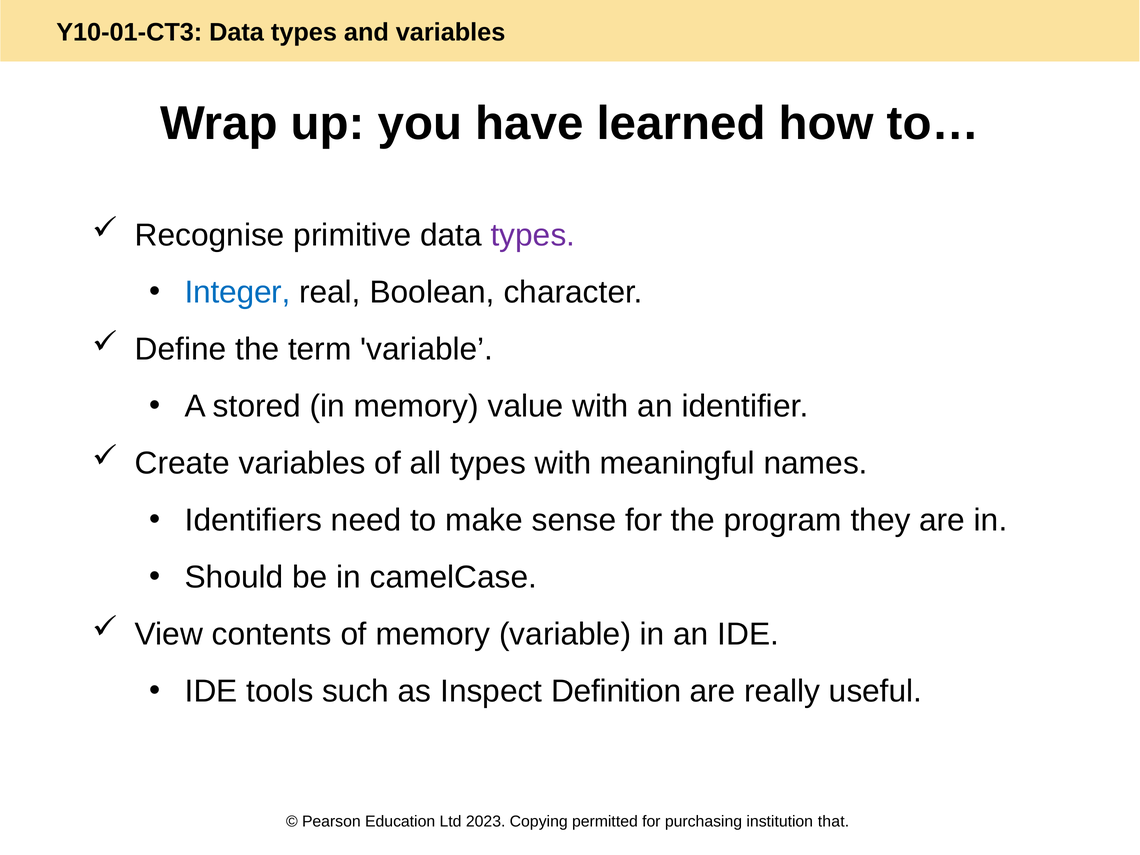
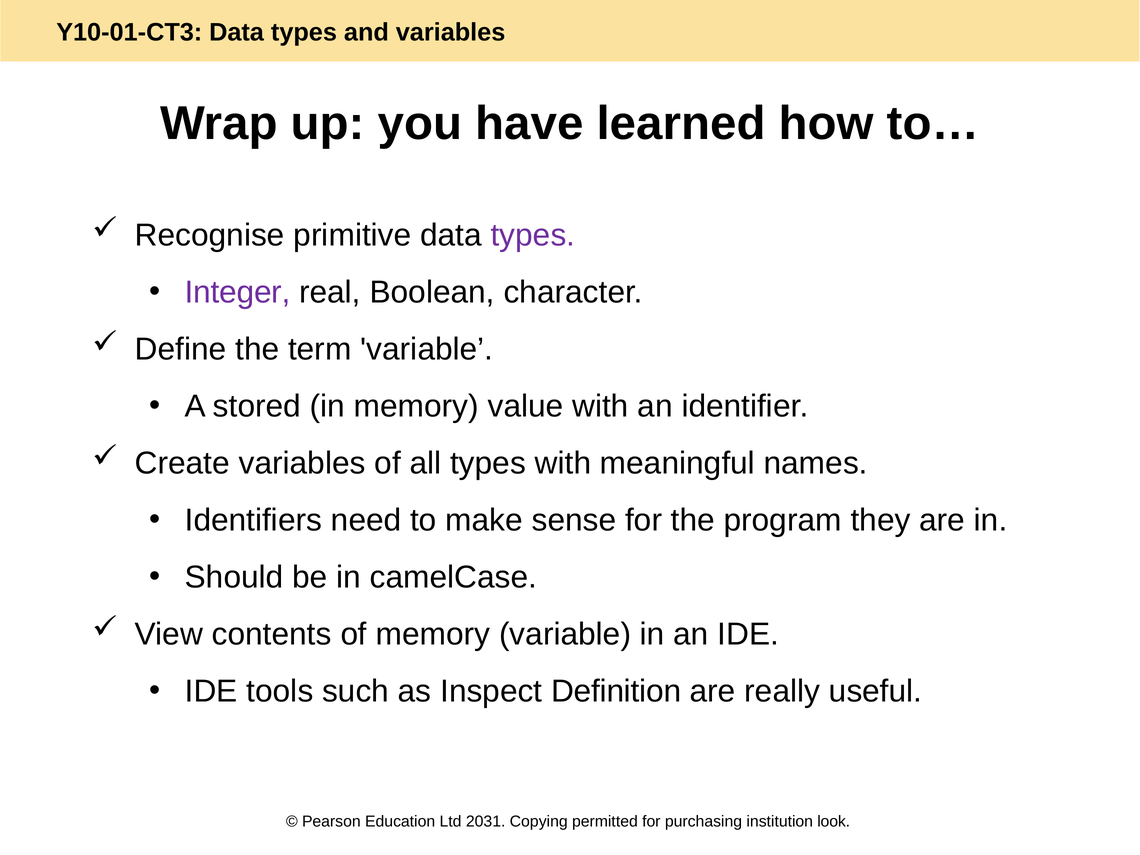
Integer colour: blue -> purple
2023: 2023 -> 2031
that: that -> look
